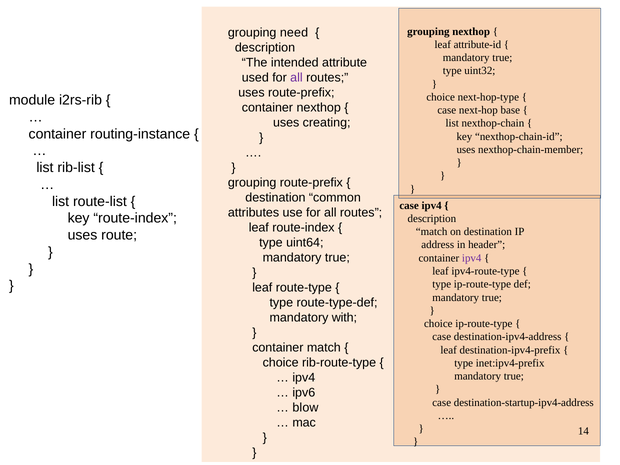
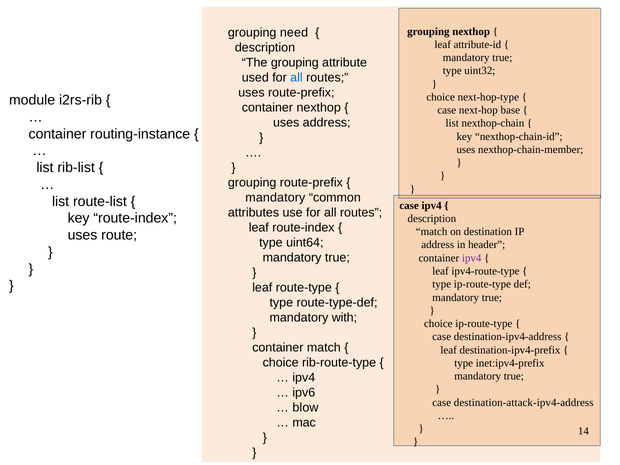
The intended: intended -> grouping
all at (296, 78) colour: purple -> blue
uses creating: creating -> address
destination at (275, 198): destination -> mandatory
destination-startup-ipv4-address: destination-startup-ipv4-address -> destination-attack-ipv4-address
